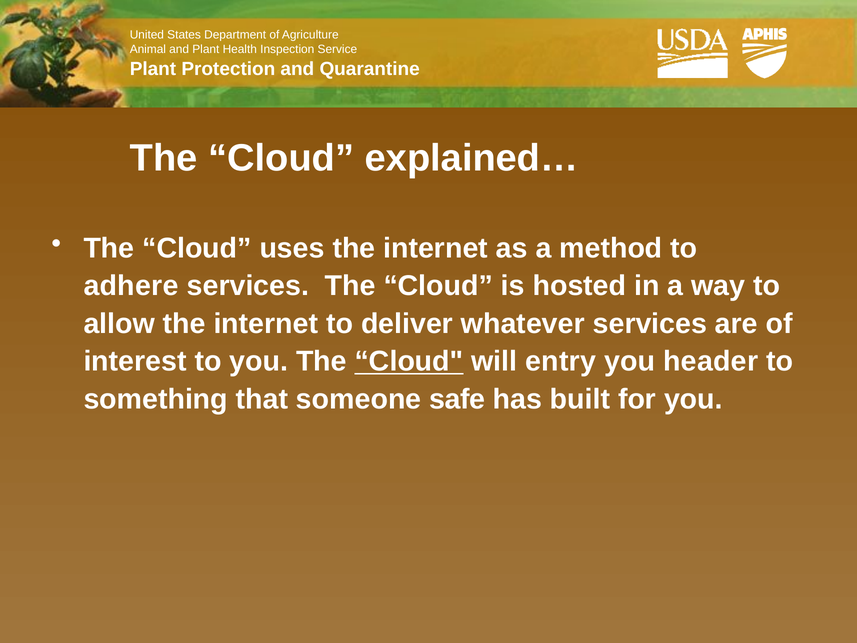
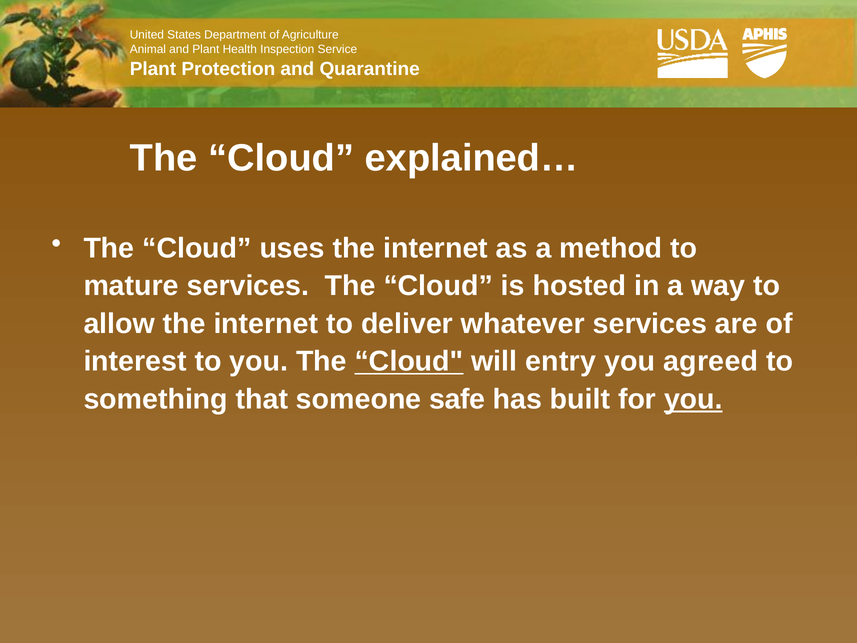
adhere: adhere -> mature
header: header -> agreed
you at (693, 399) underline: none -> present
